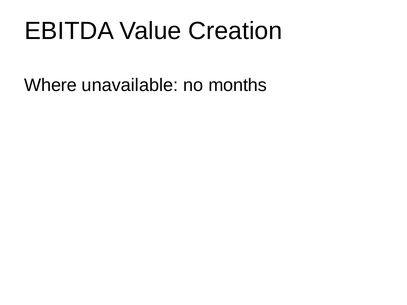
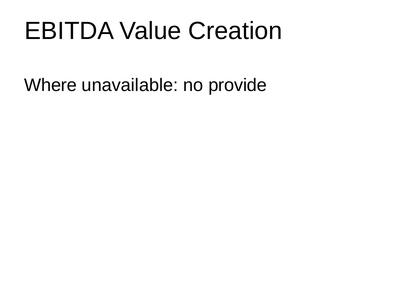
months: months -> provide
